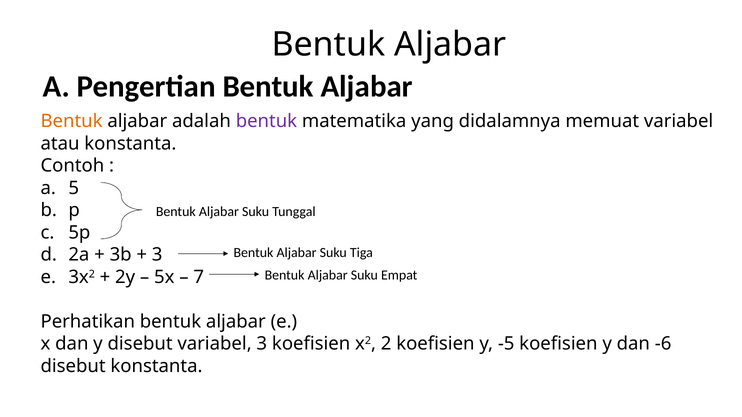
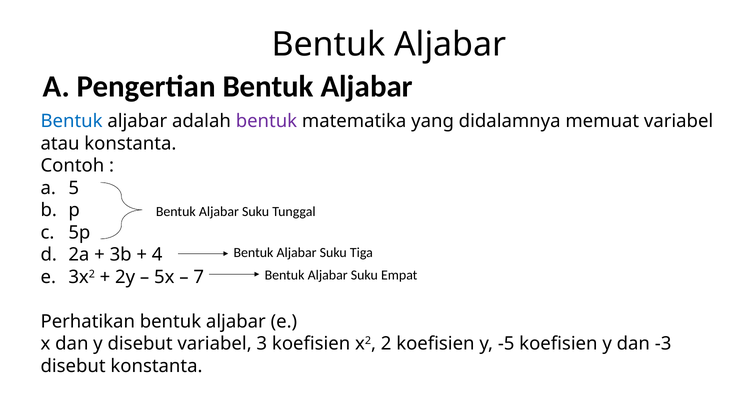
Bentuk at (72, 121) colour: orange -> blue
3 at (157, 255): 3 -> 4
-6: -6 -> -3
